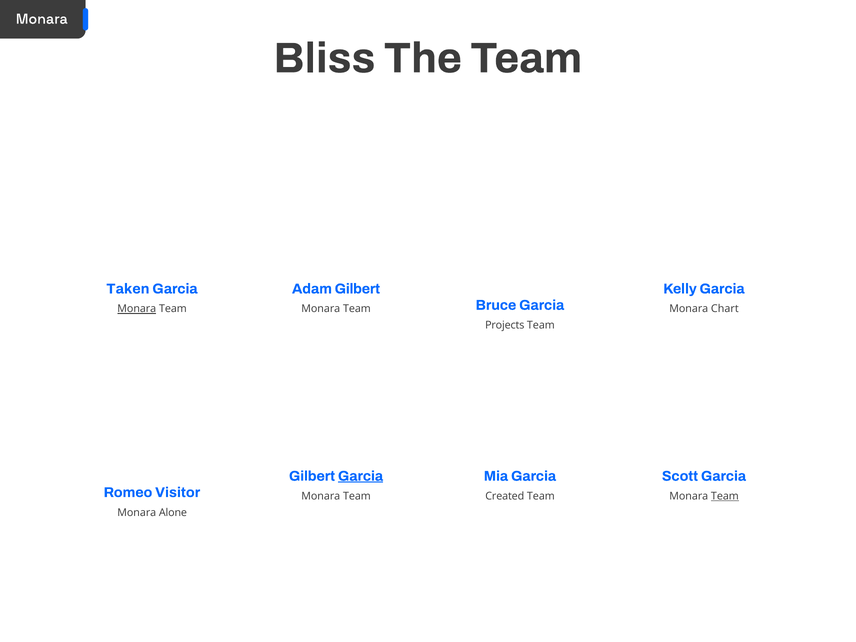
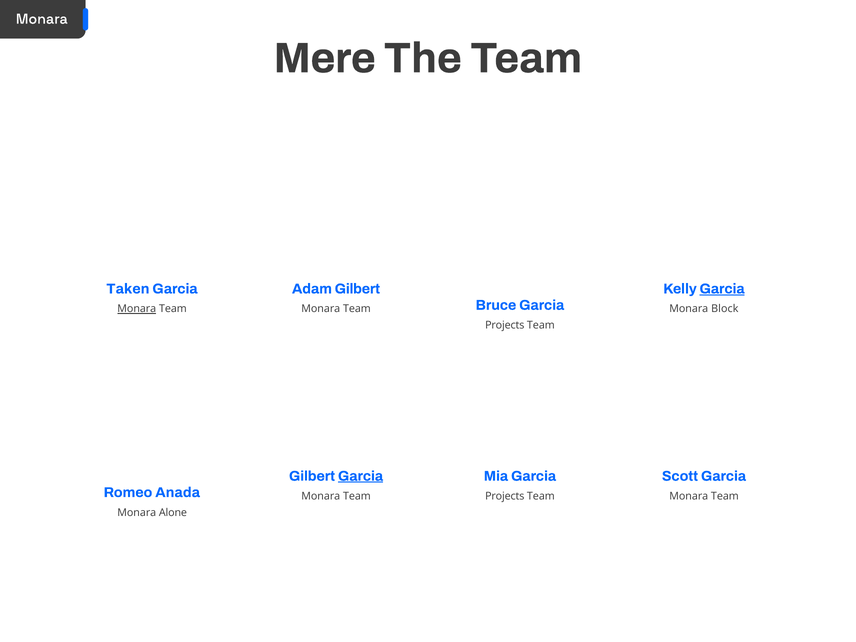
Bliss: Bliss -> Mere
Garcia at (722, 289) underline: none -> present
Chart: Chart -> Block
Visitor: Visitor -> Anada
Created at (505, 496): Created -> Projects
Team at (725, 496) underline: present -> none
